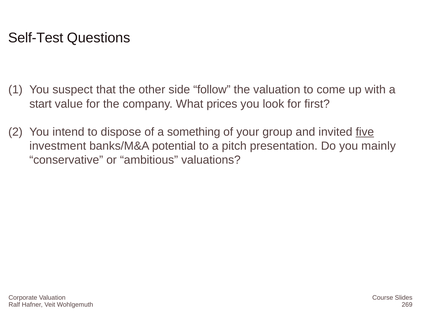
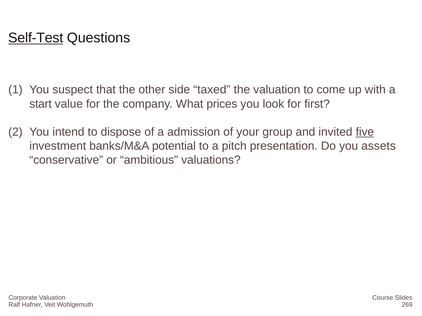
Self-Test underline: none -> present
follow: follow -> taxed
something: something -> admission
mainly: mainly -> assets
